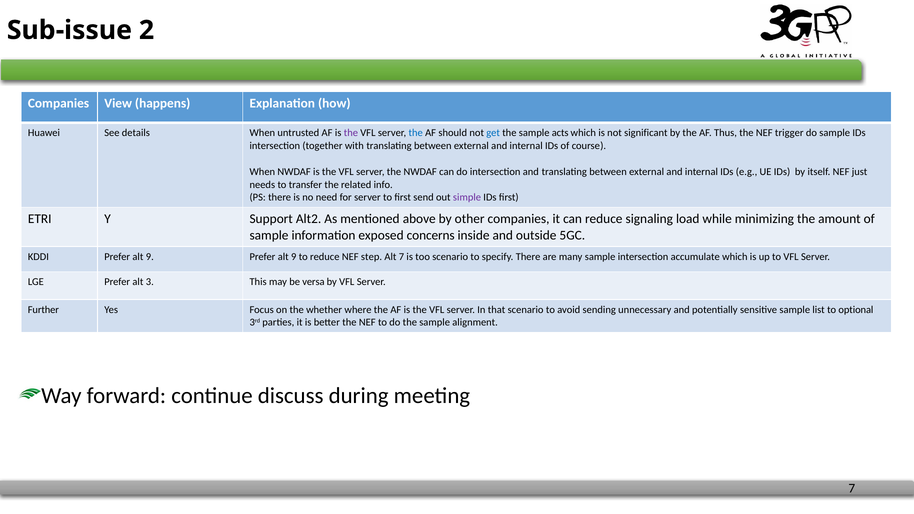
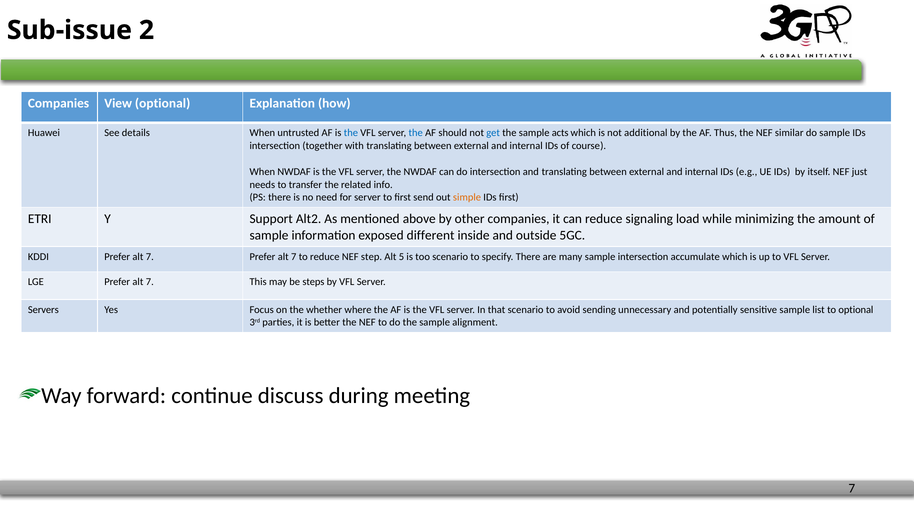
View happens: happens -> optional
the at (351, 133) colour: purple -> blue
significant: significant -> additional
trigger: trigger -> similar
simple colour: purple -> orange
concerns: concerns -> different
KDDI Prefer alt 9: 9 -> 7
9 at (294, 257): 9 -> 7
Alt 7: 7 -> 5
LGE Prefer alt 3: 3 -> 7
versa: versa -> steps
Further: Further -> Servers
